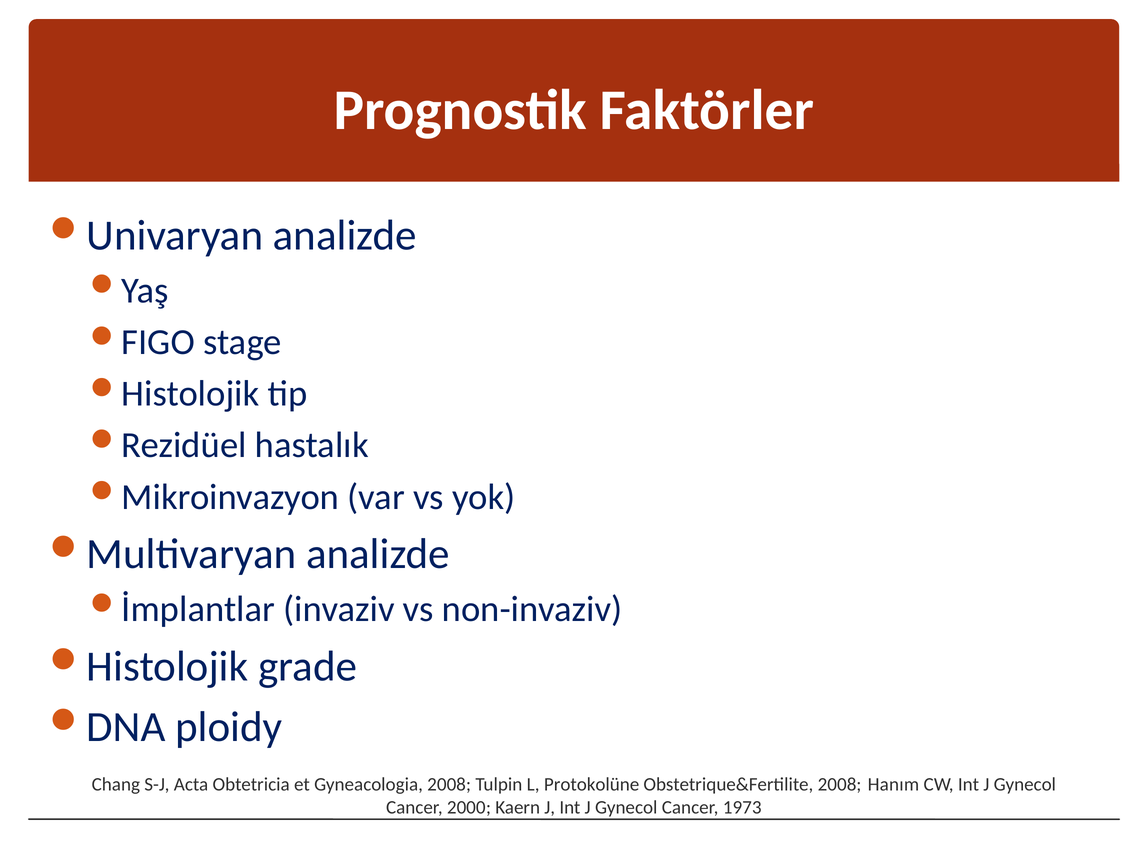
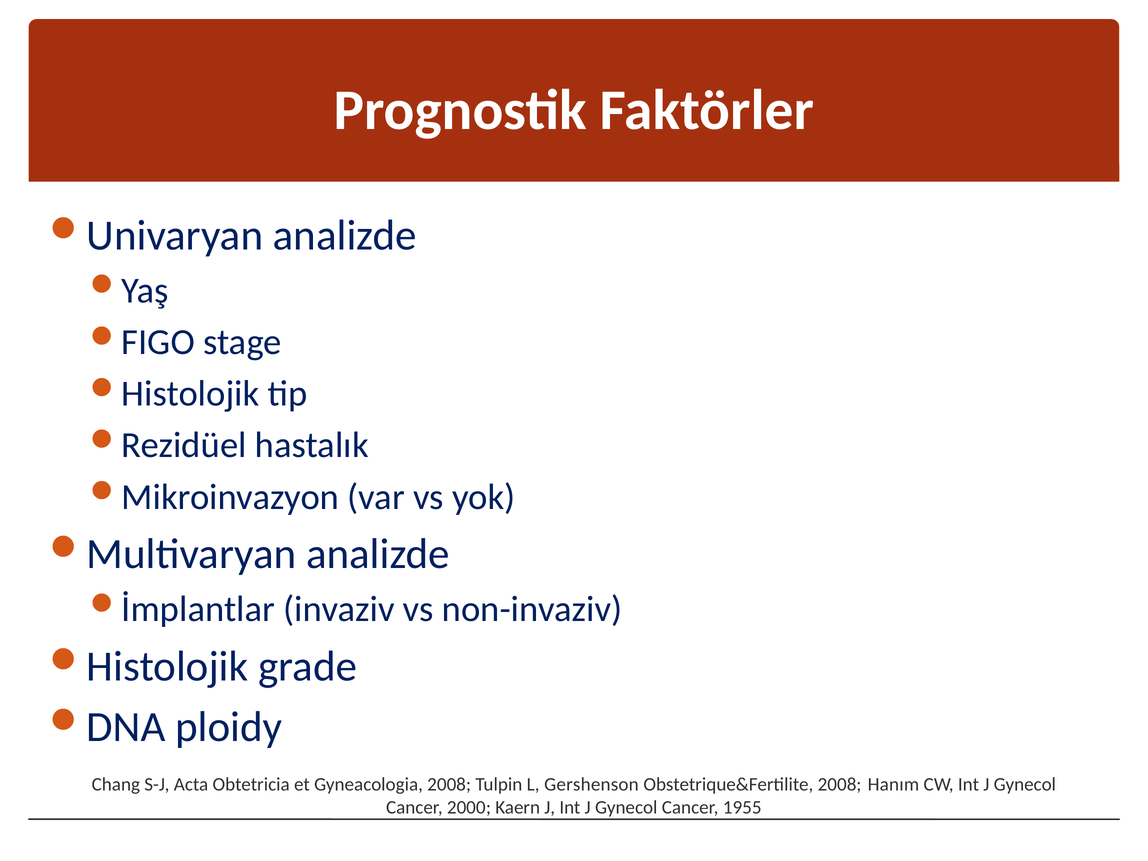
Protokolüne: Protokolüne -> Gershenson
1973: 1973 -> 1955
